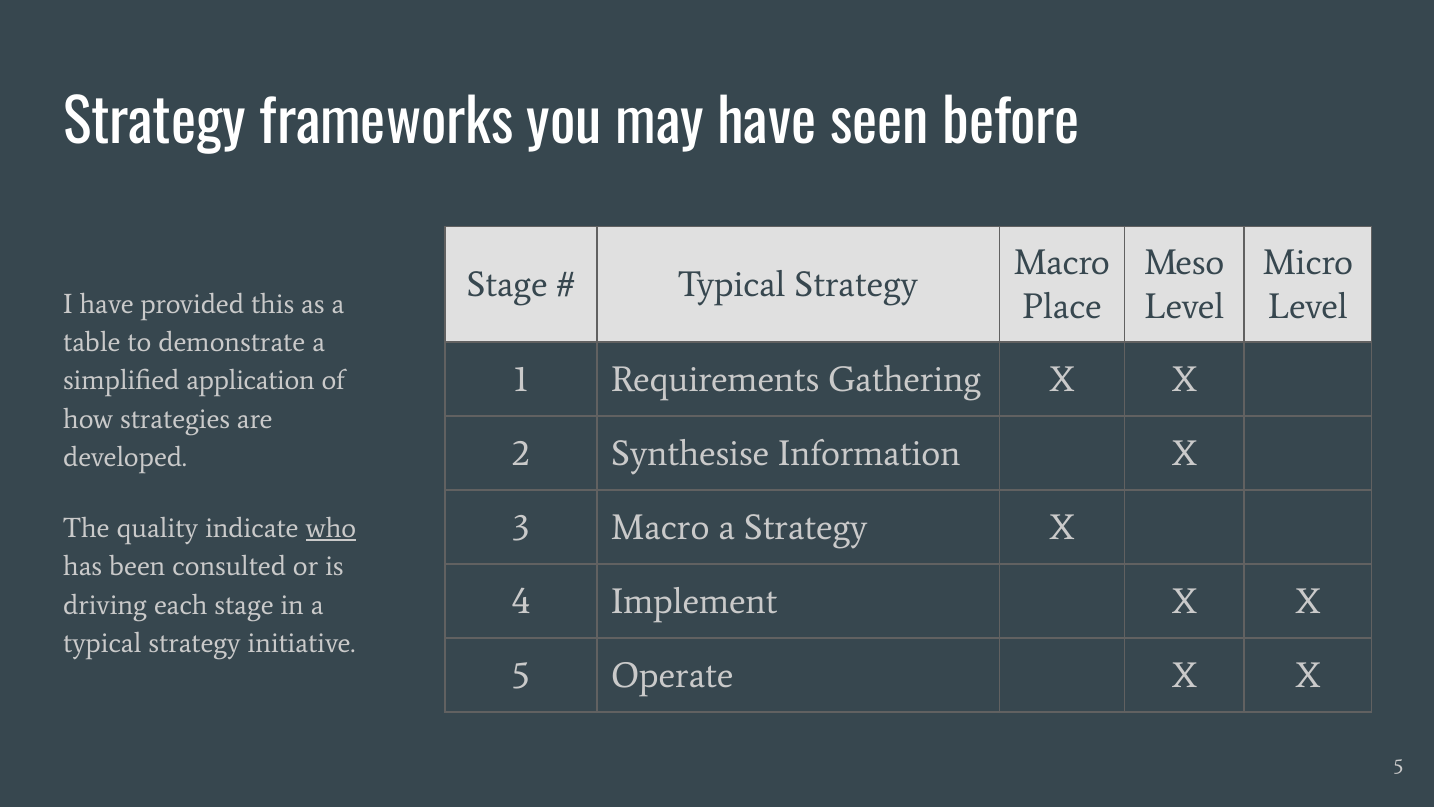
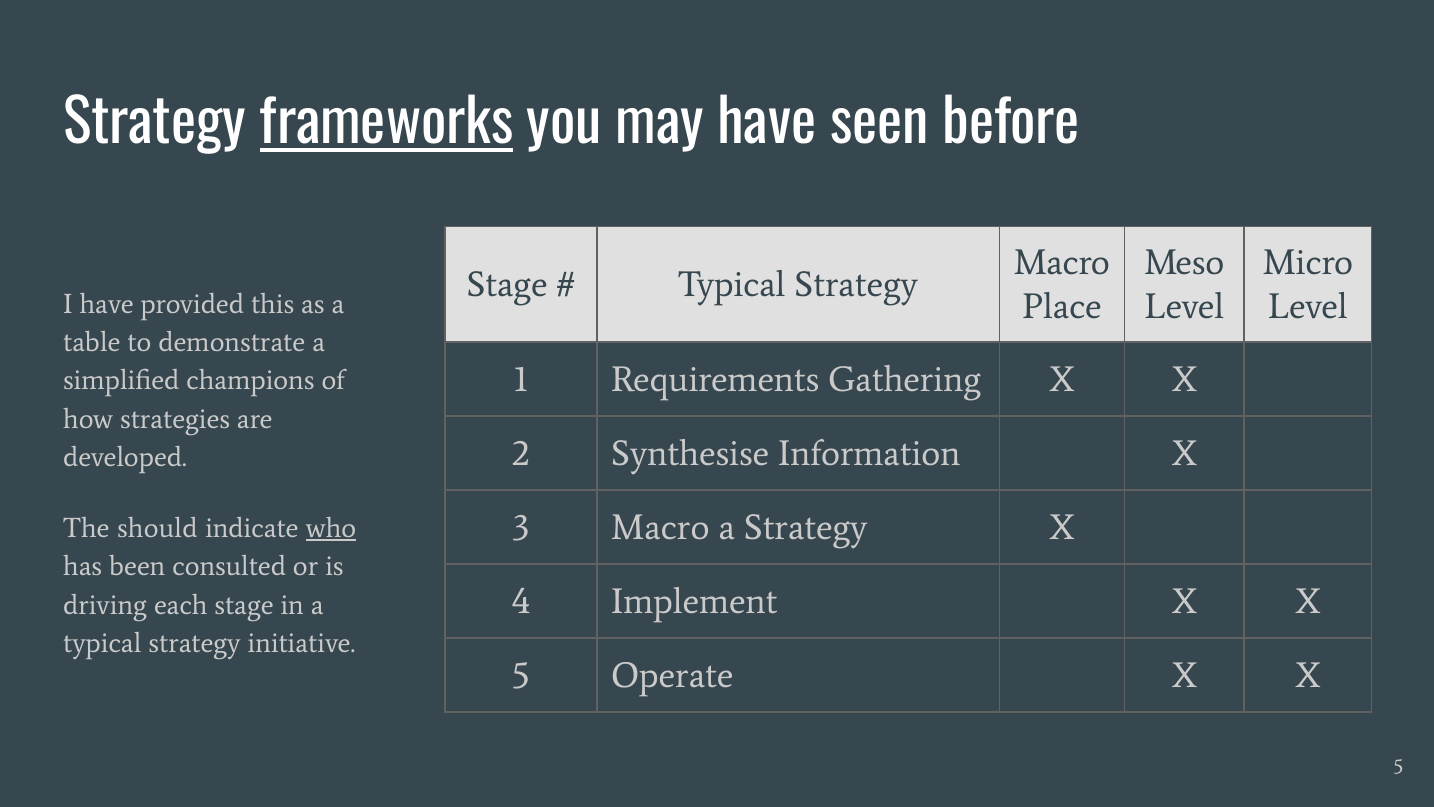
frameworks underline: none -> present
application: application -> champions
quality: quality -> should
